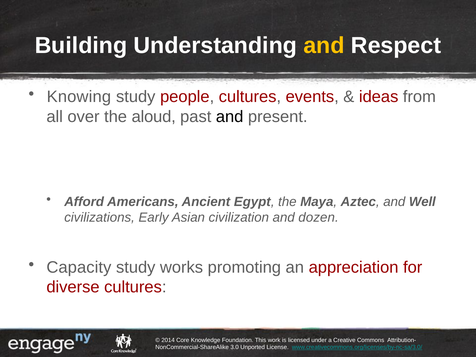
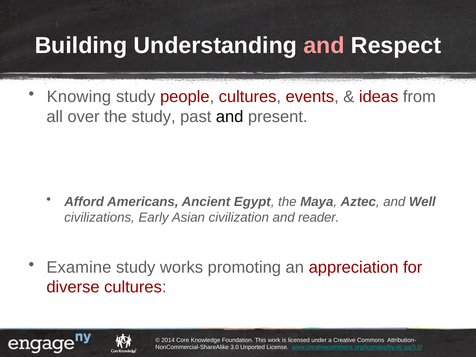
and at (324, 46) colour: yellow -> pink
the aloud: aloud -> study
dozen: dozen -> reader
Capacity: Capacity -> Examine
